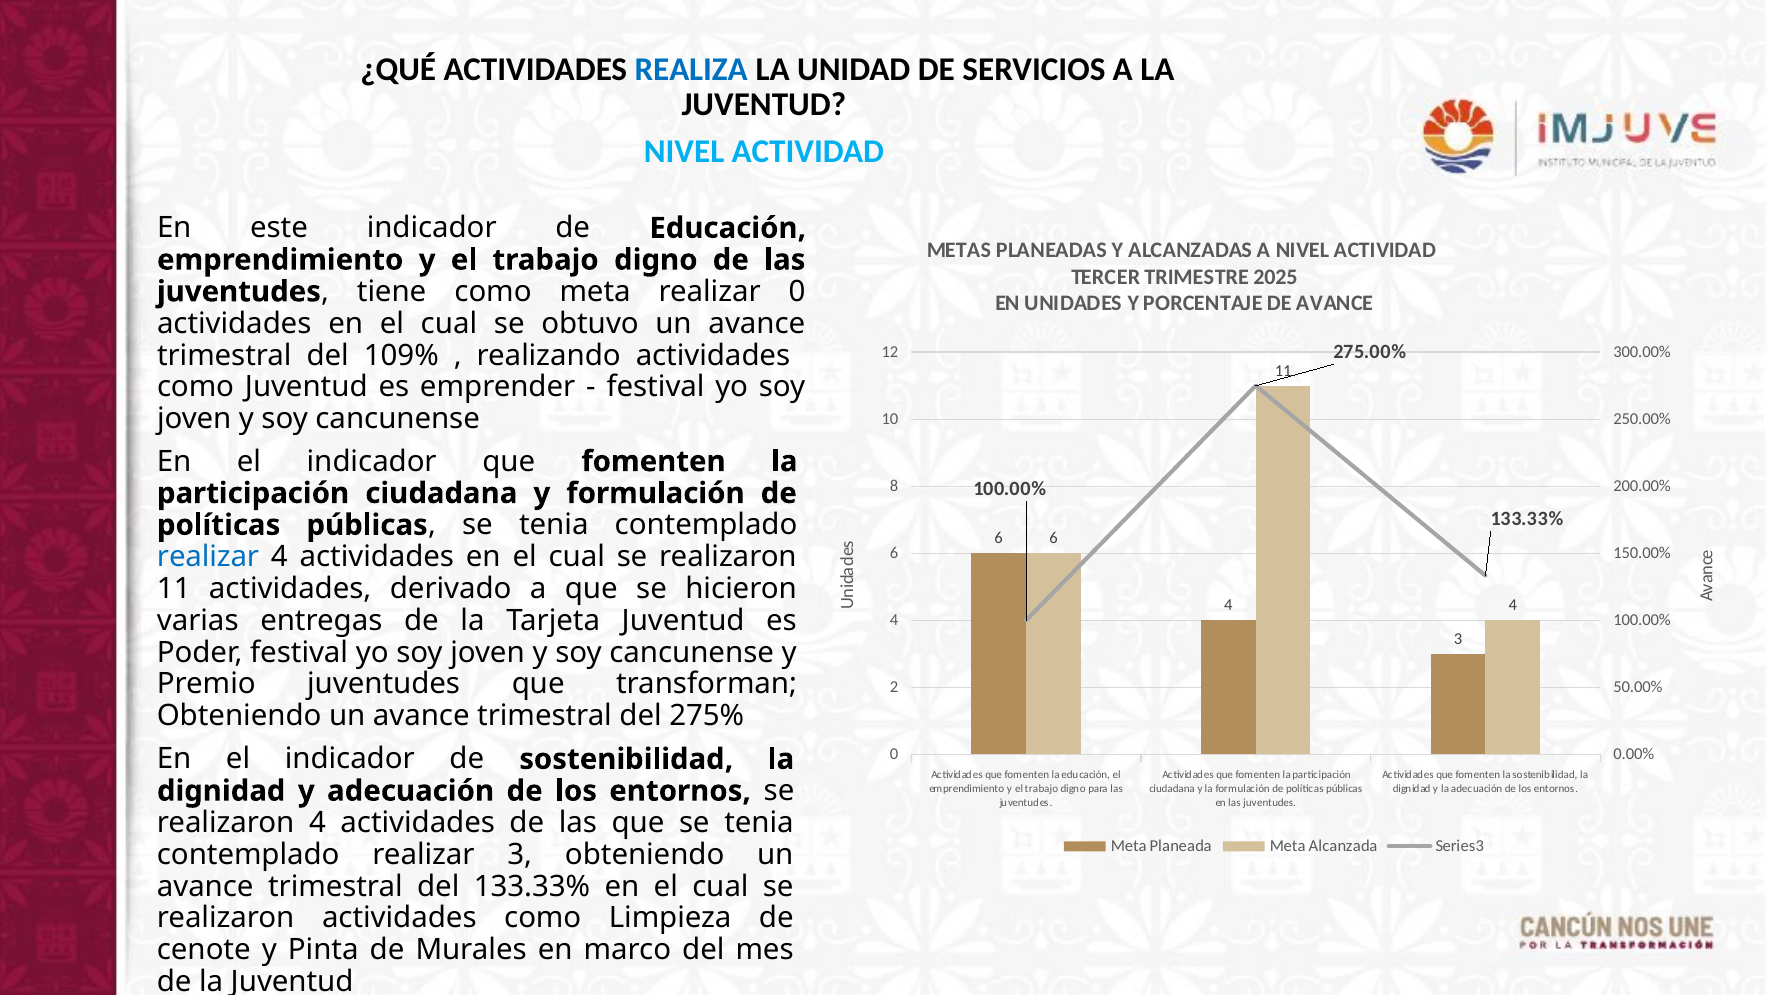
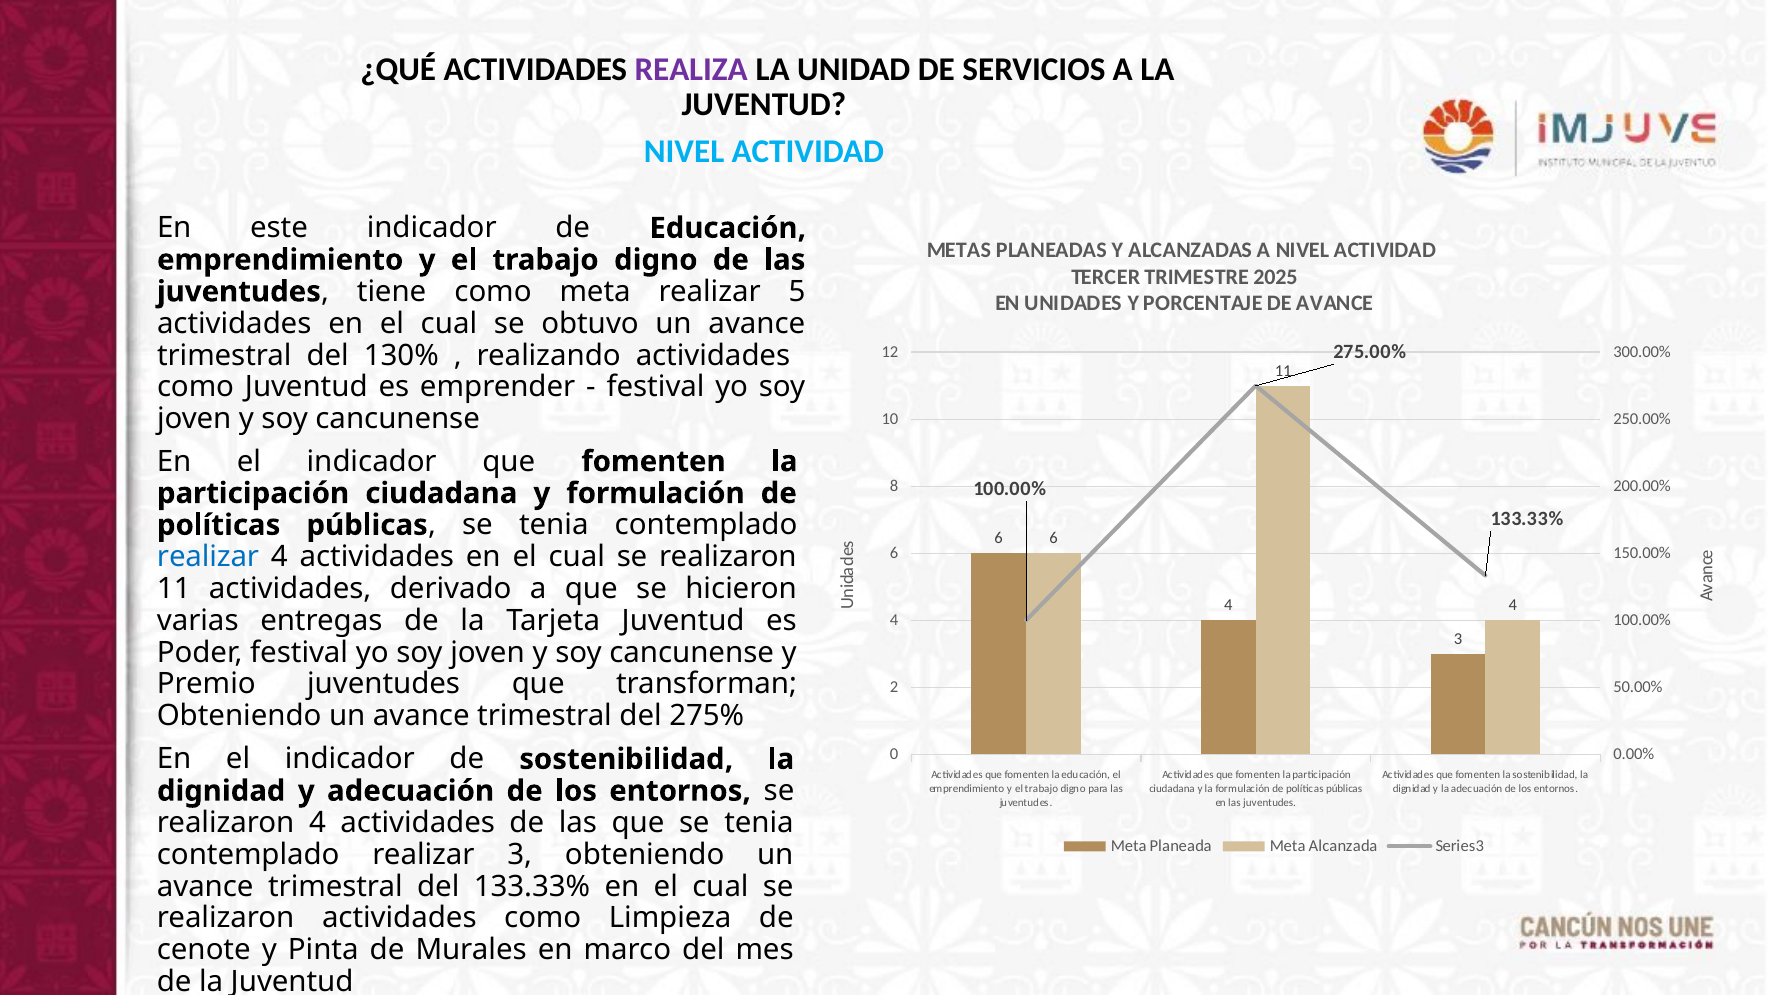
REALIZA colour: blue -> purple
realizar 0: 0 -> 5
109%: 109% -> 130%
